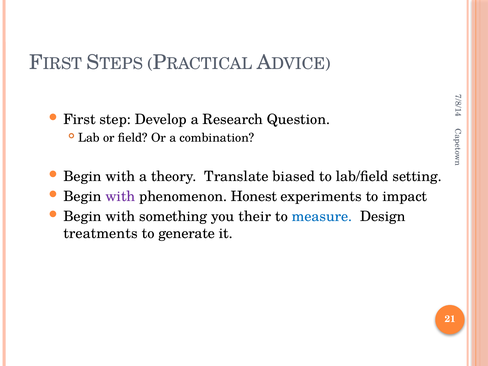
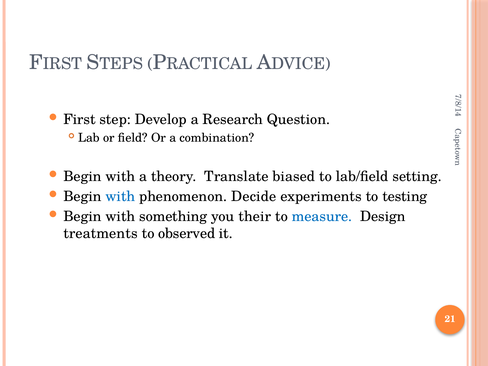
with at (120, 196) colour: purple -> blue
Honest: Honest -> Decide
impact: impact -> testing
generate: generate -> observed
